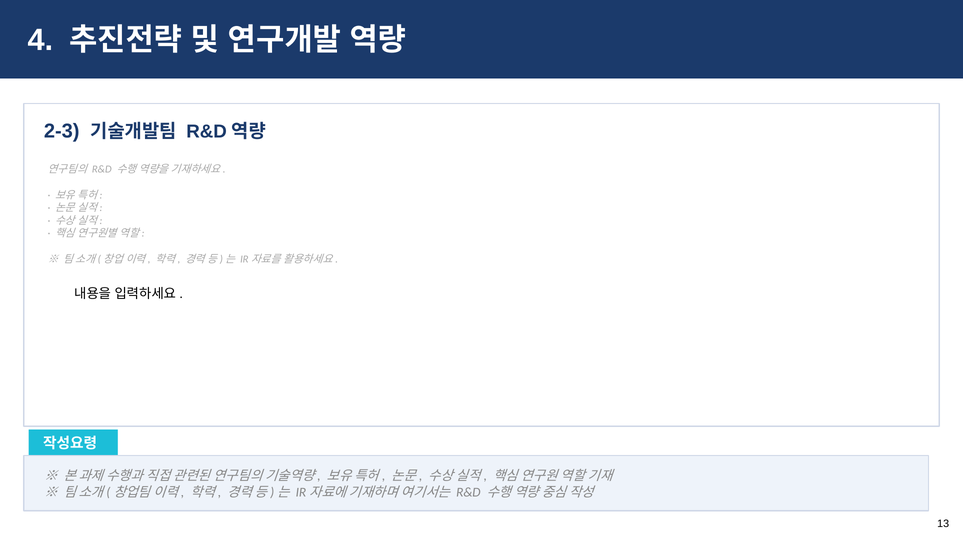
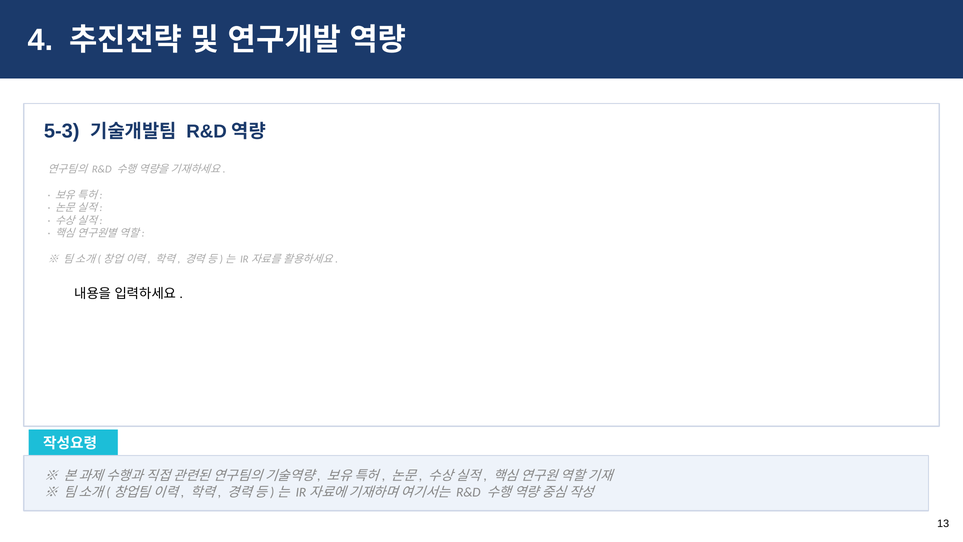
2-3: 2-3 -> 5-3
